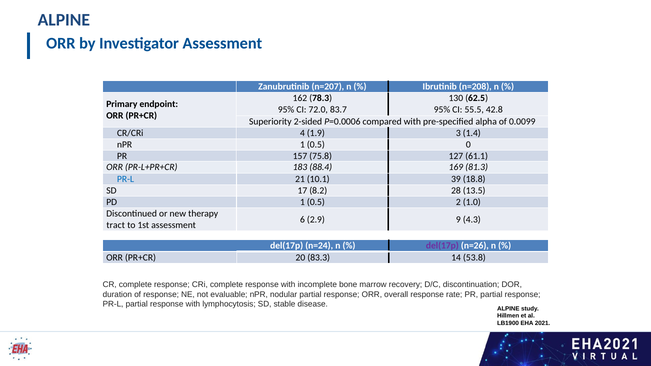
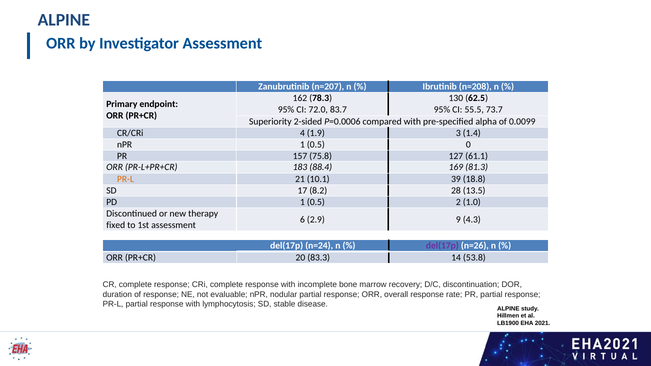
42.8: 42.8 -> 73.7
PR-L at (126, 179) colour: blue -> orange
tract: tract -> fixed
